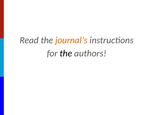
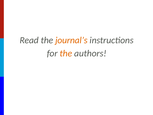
the at (66, 53) colour: black -> orange
